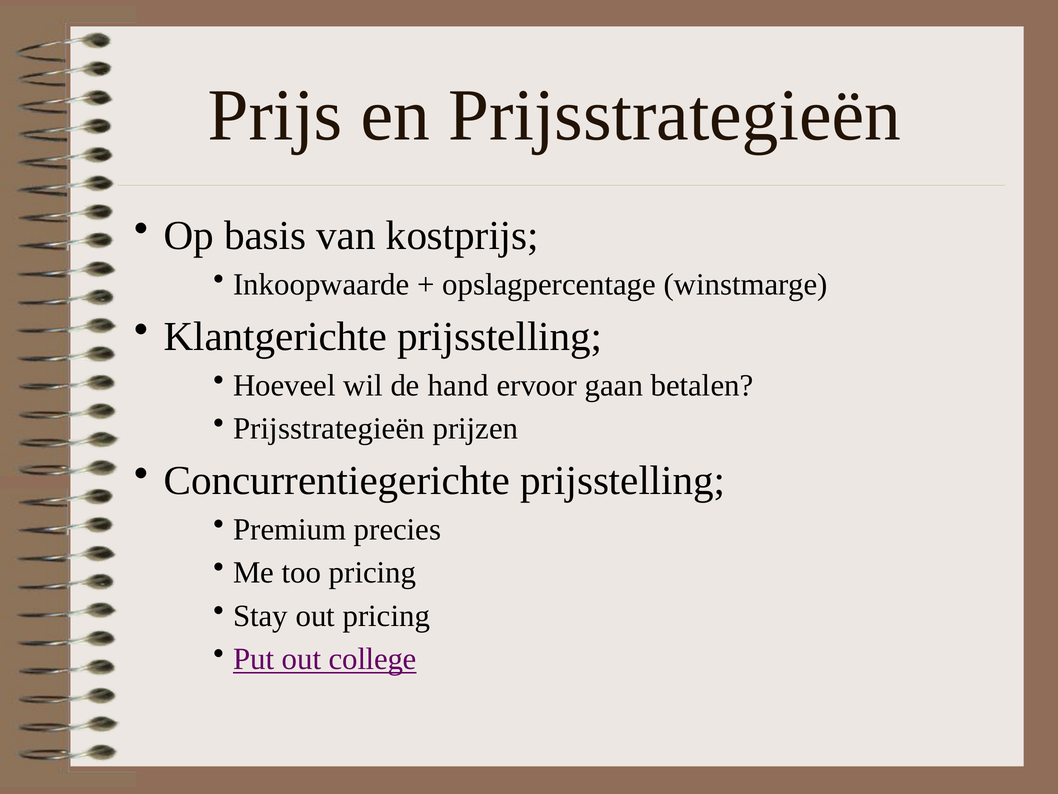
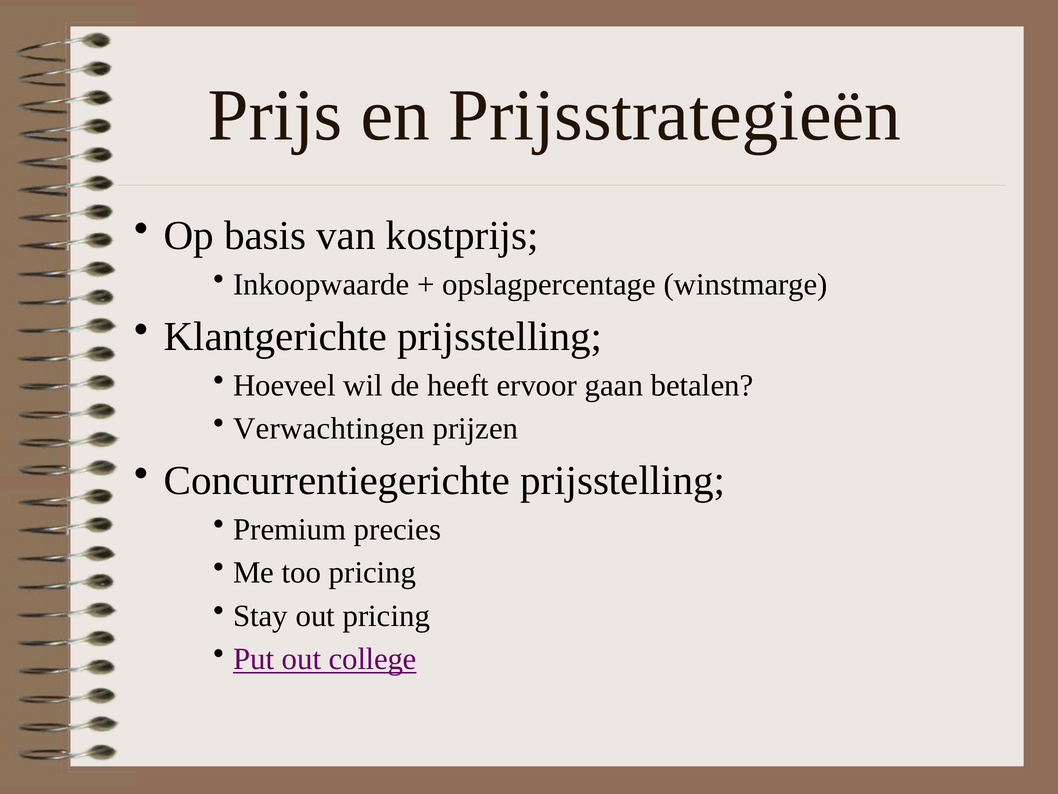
hand: hand -> heeft
Prijsstrategieën at (329, 428): Prijsstrategieën -> Verwachtingen
